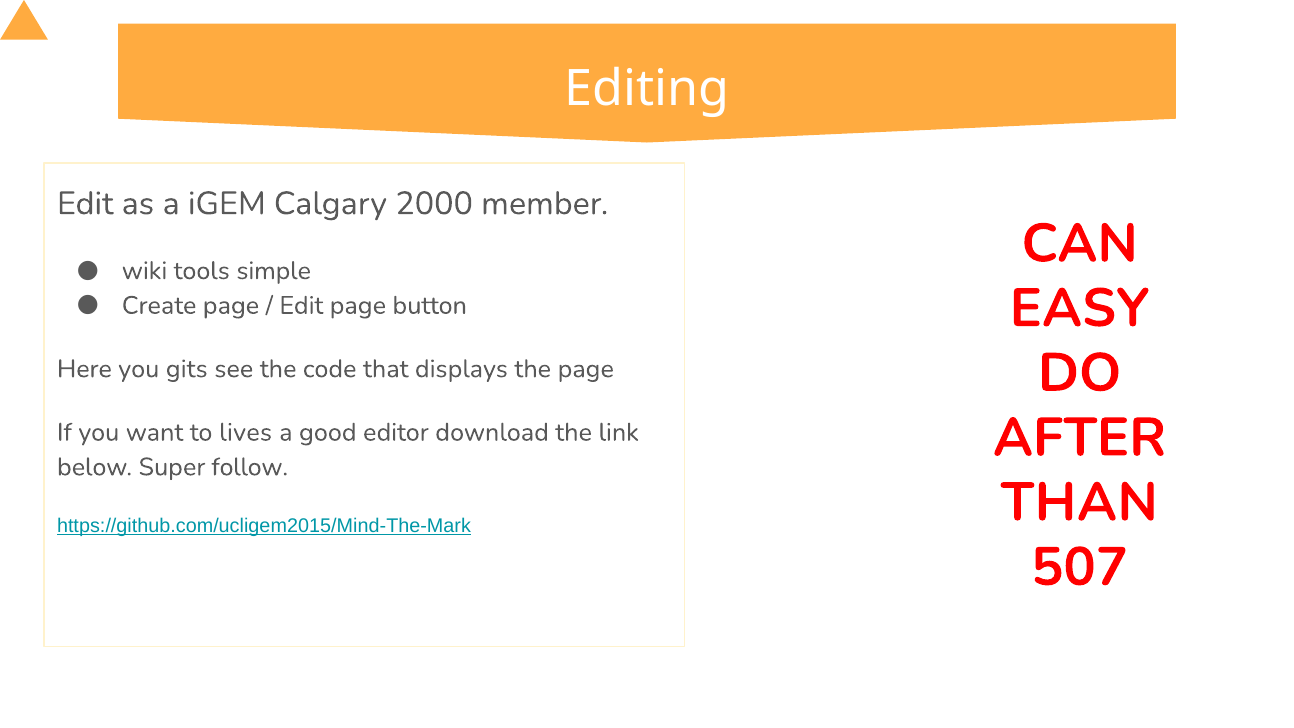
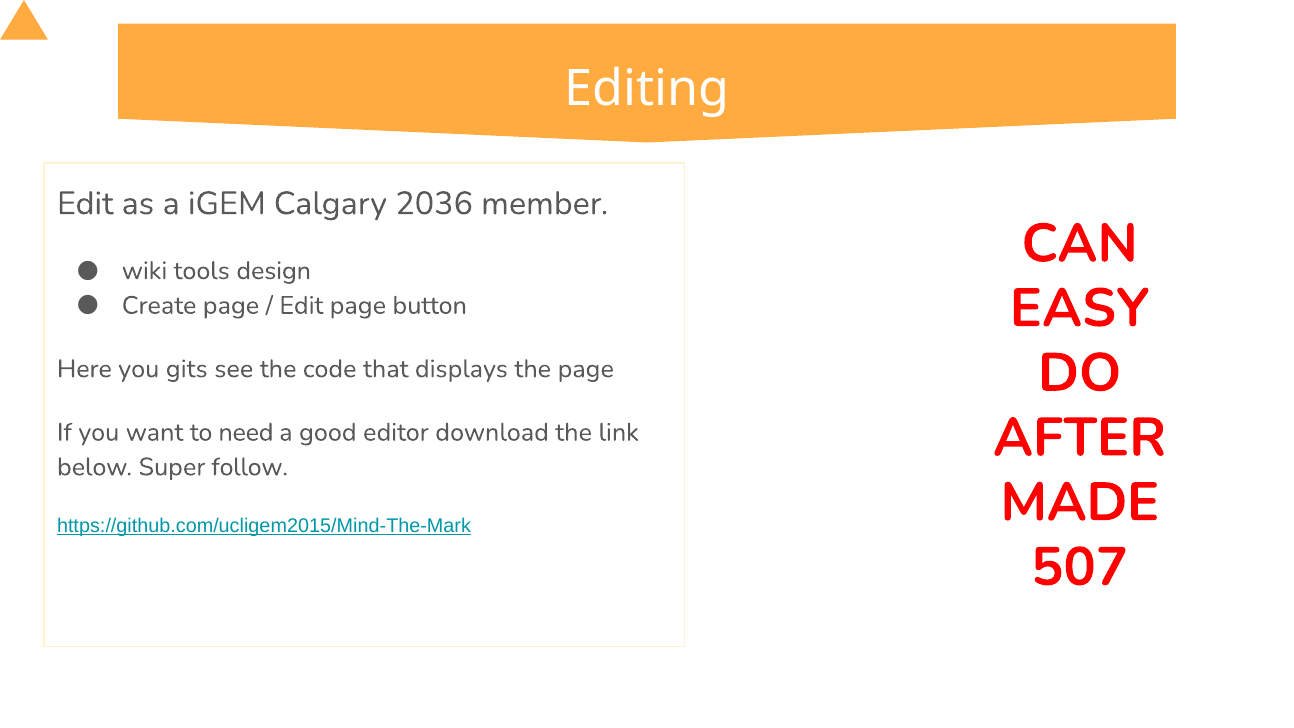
2000: 2000 -> 2036
simple: simple -> design
lives: lives -> need
THAN: THAN -> MADE
